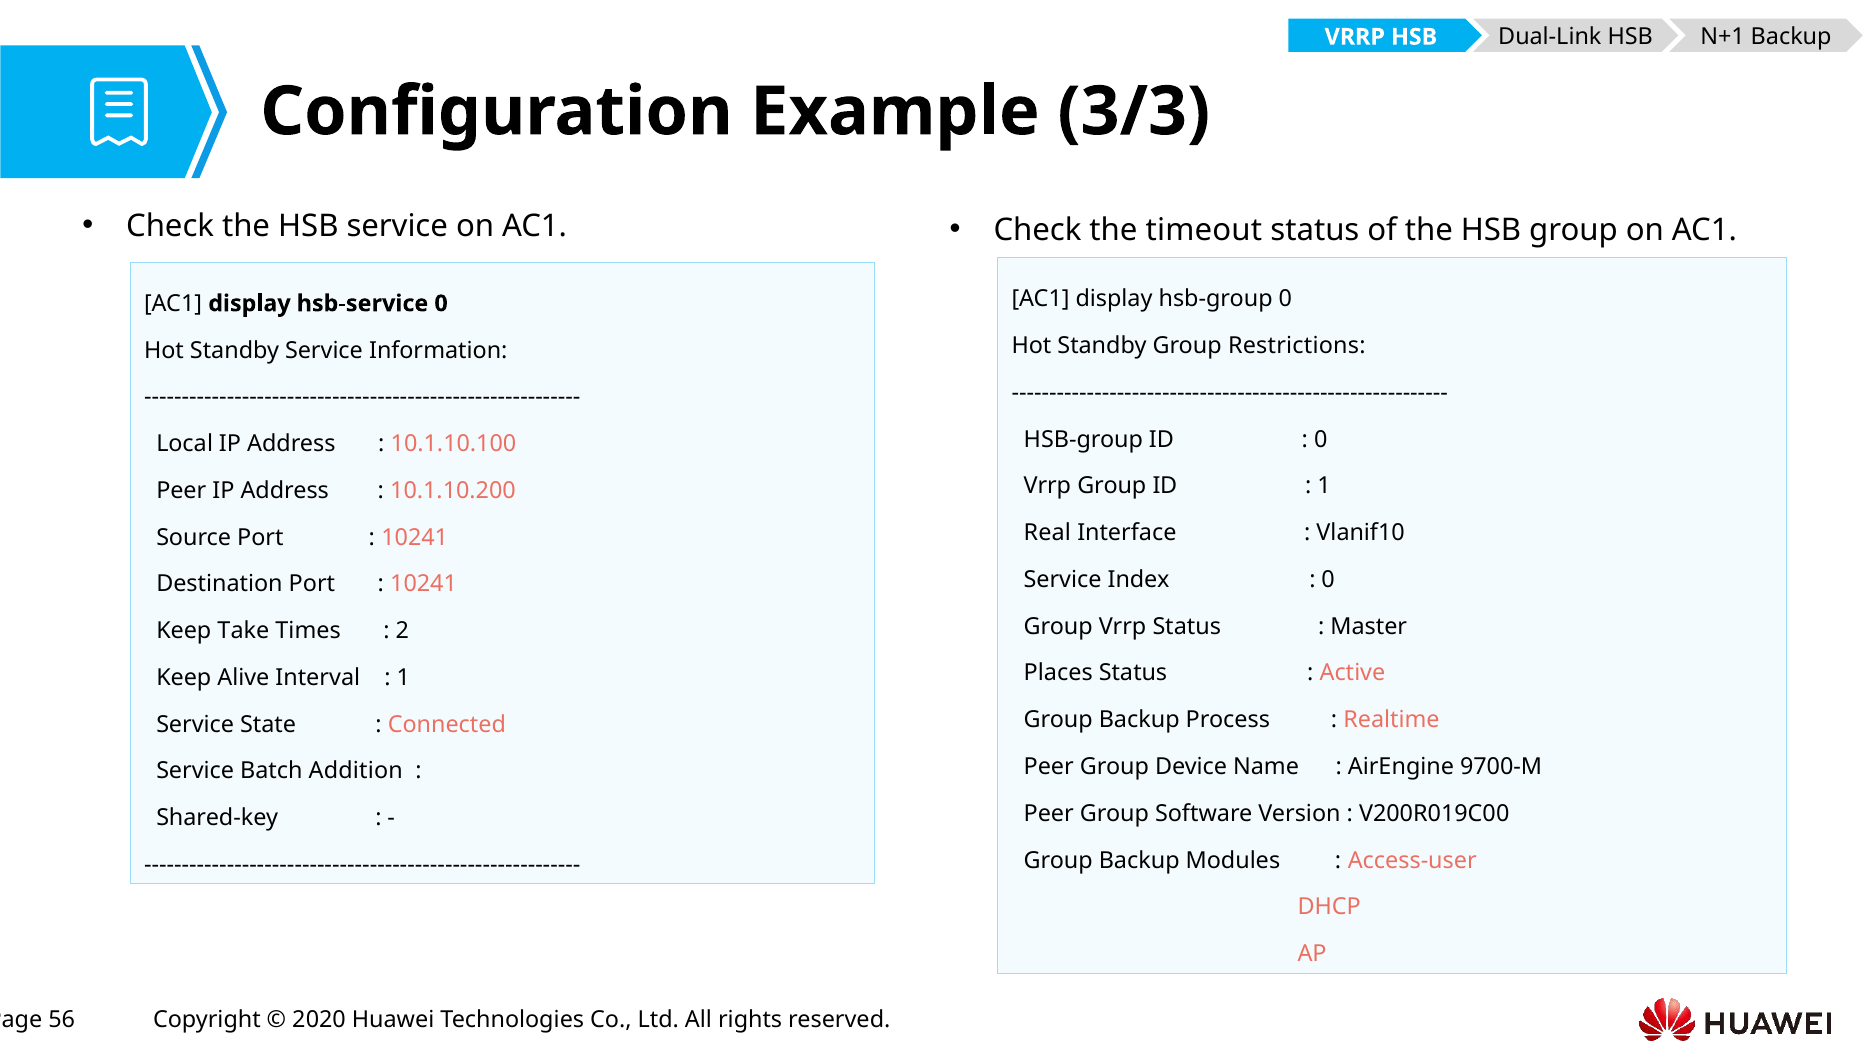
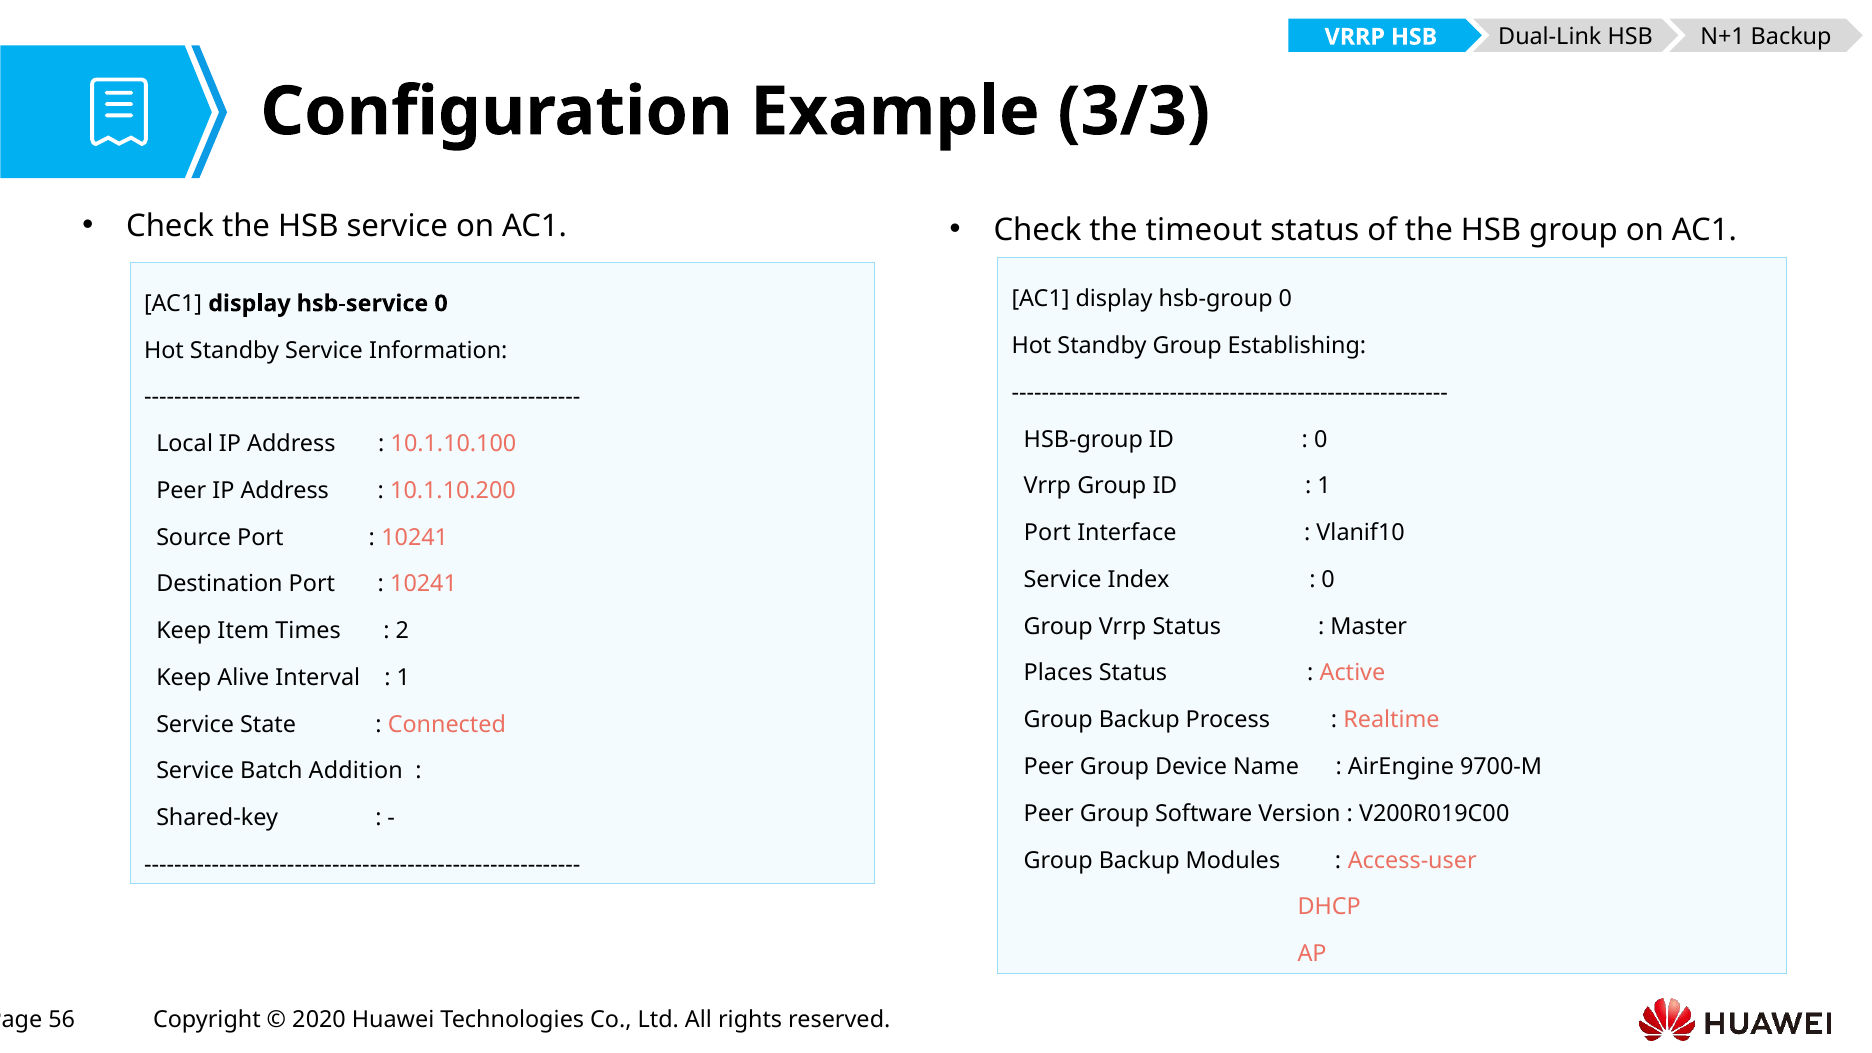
Restrictions: Restrictions -> Establishing
Real at (1047, 533): Real -> Port
Take: Take -> Item
